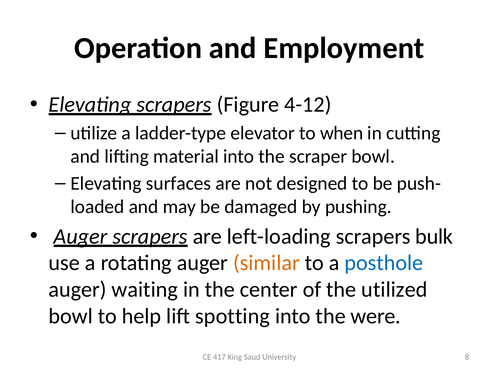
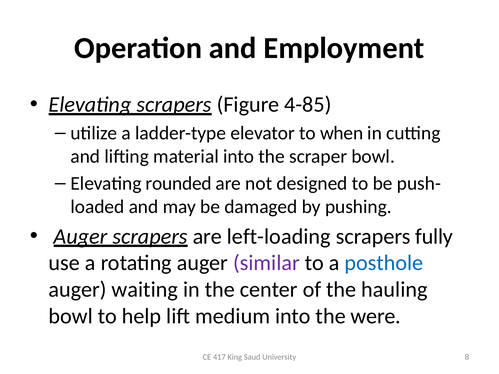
4-12: 4-12 -> 4-85
surfaces: surfaces -> rounded
bulk: bulk -> fully
similar colour: orange -> purple
utilized: utilized -> hauling
spotting: spotting -> medium
